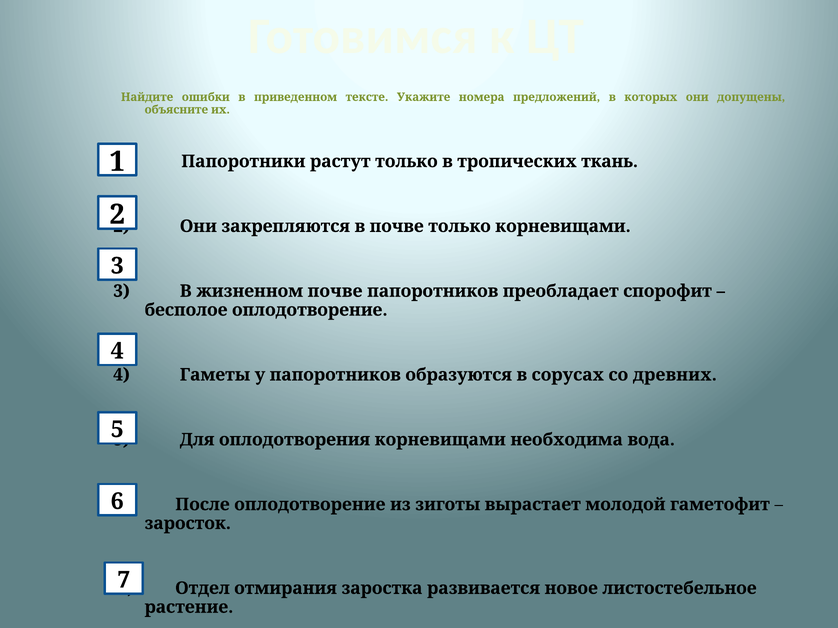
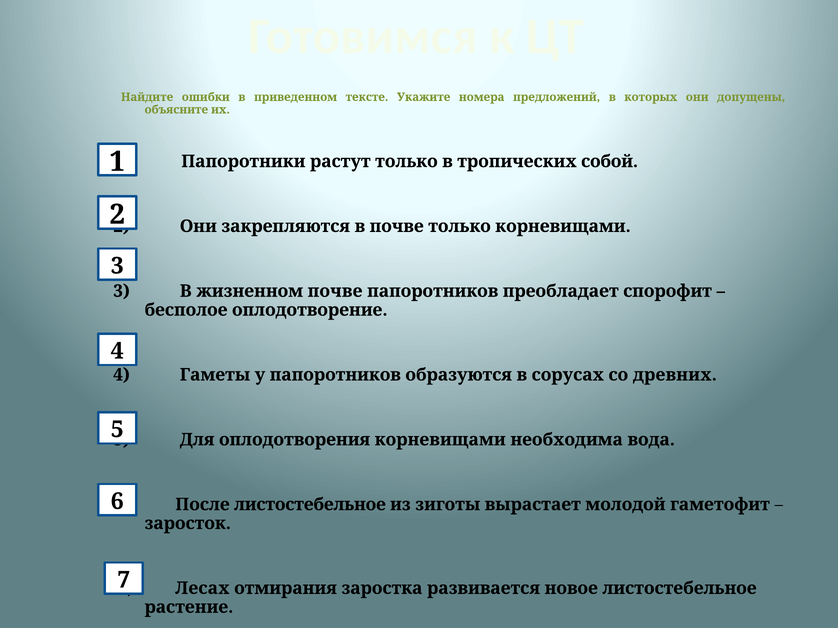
ткань: ткань -> собой
После оплодотворение: оплодотворение -> листостебельное
Отдел: Отдел -> Лесах
